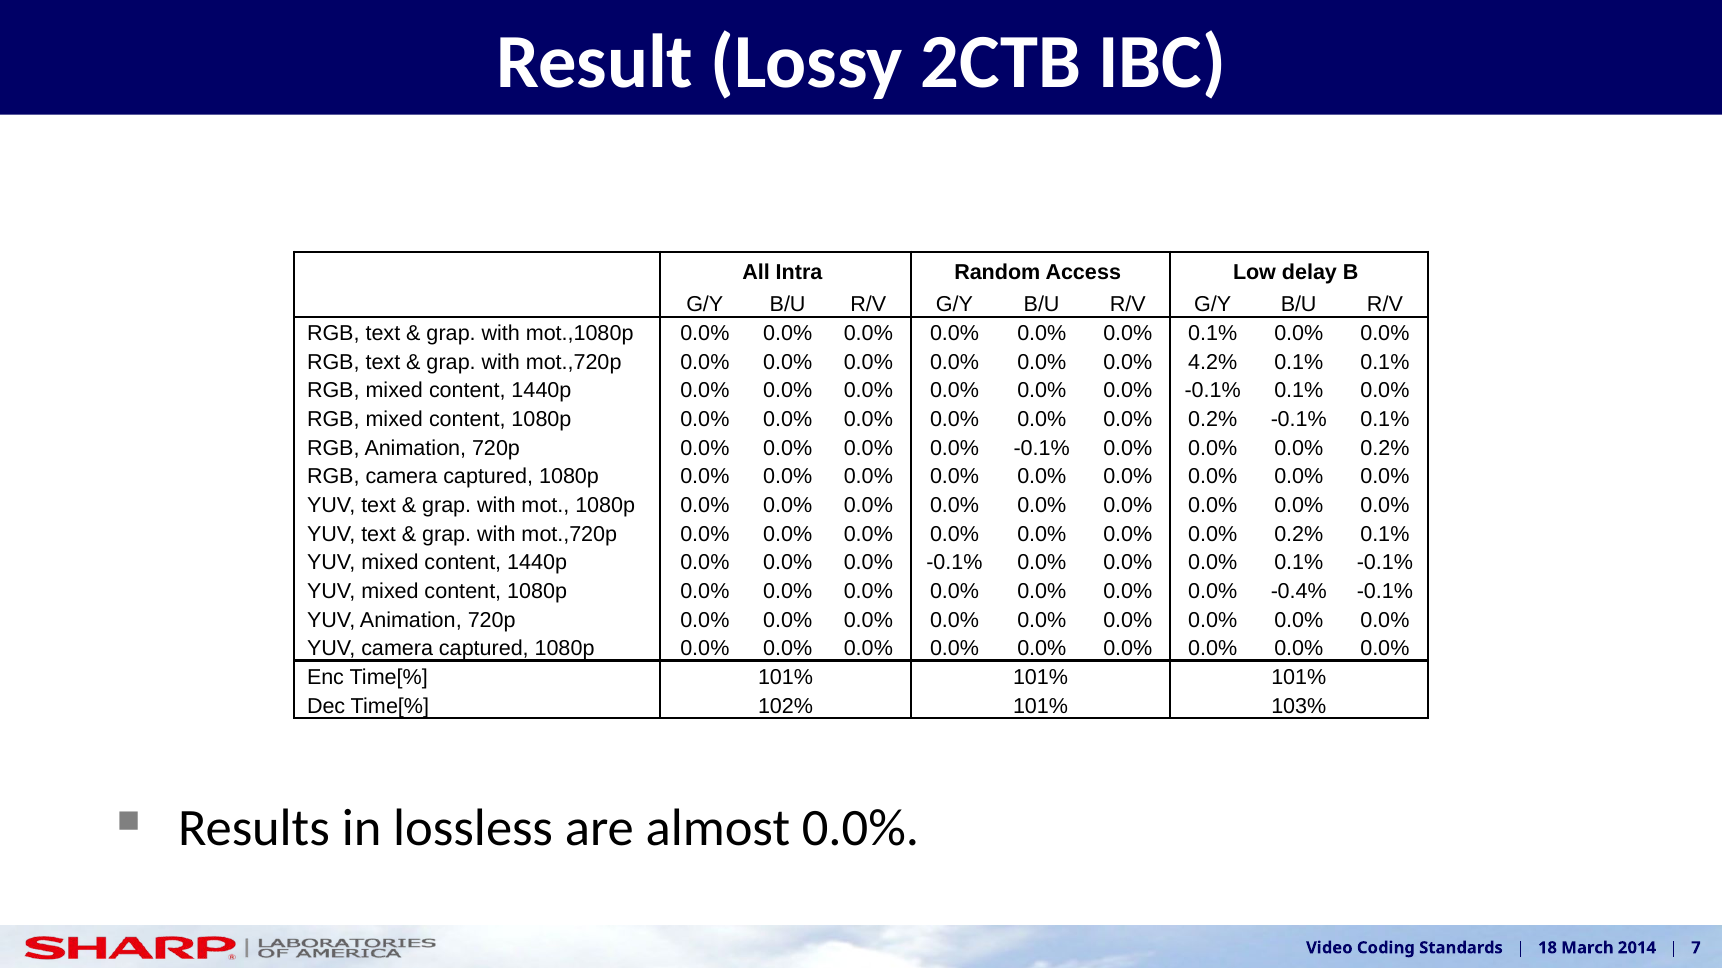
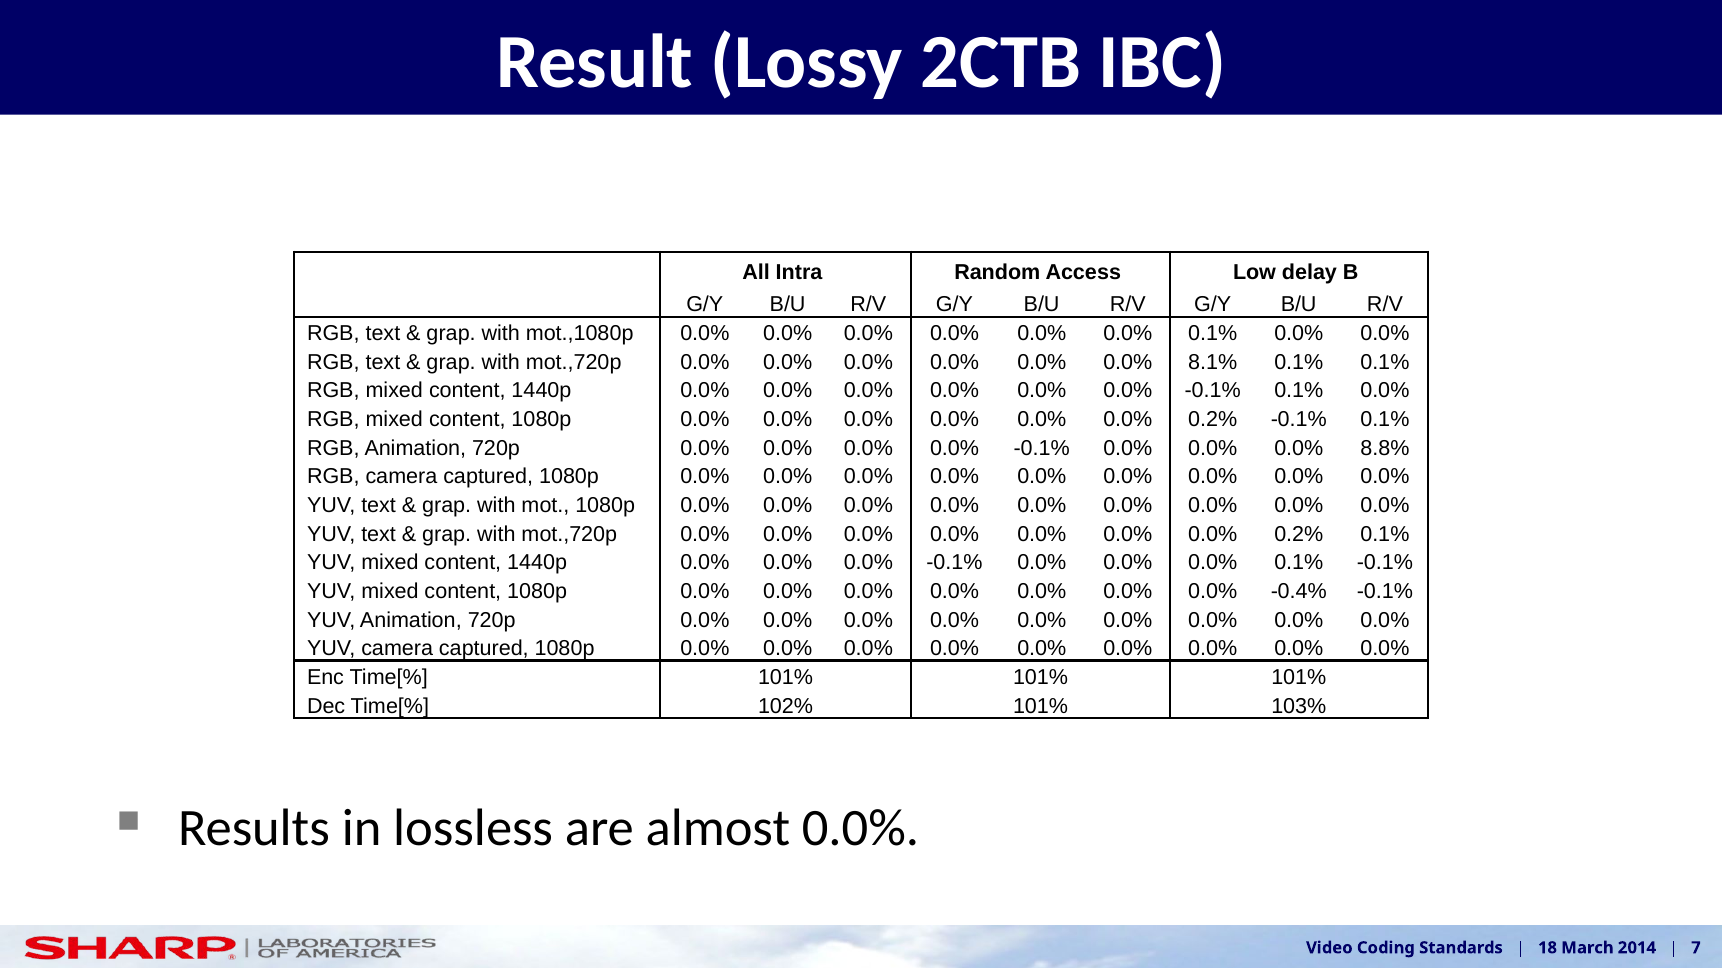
4.2%: 4.2% -> 8.1%
0.2% at (1385, 448): 0.2% -> 8.8%
